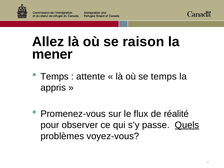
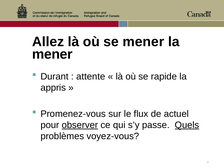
se raison: raison -> mener
Temps at (55, 76): Temps -> Durant
se temps: temps -> rapide
réalité: réalité -> actuel
observer underline: none -> present
